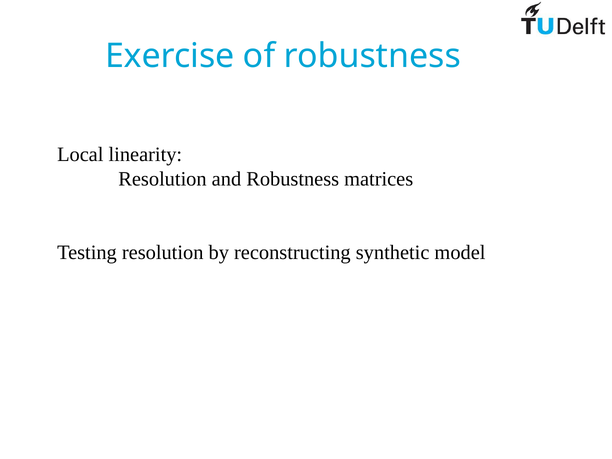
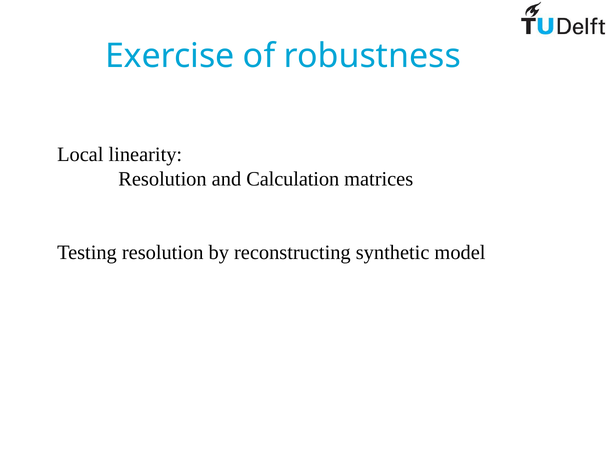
and Robustness: Robustness -> Calculation
